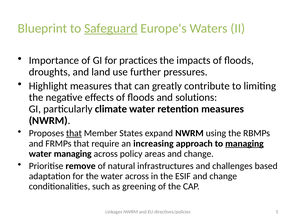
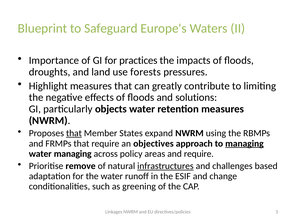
Safeguard underline: present -> none
further: further -> forests
climate: climate -> objects
increasing: increasing -> objectives
areas and change: change -> require
infrastructures underline: none -> present
water across: across -> runoff
